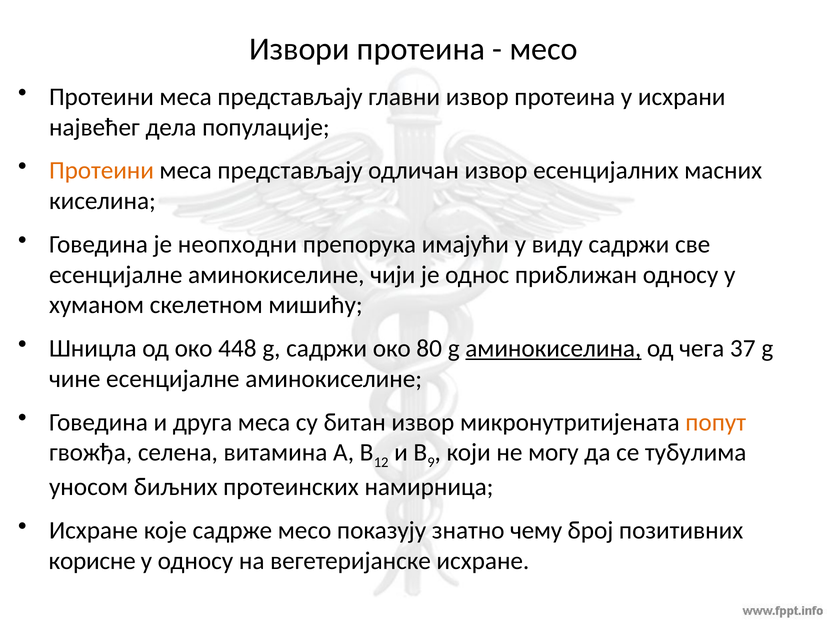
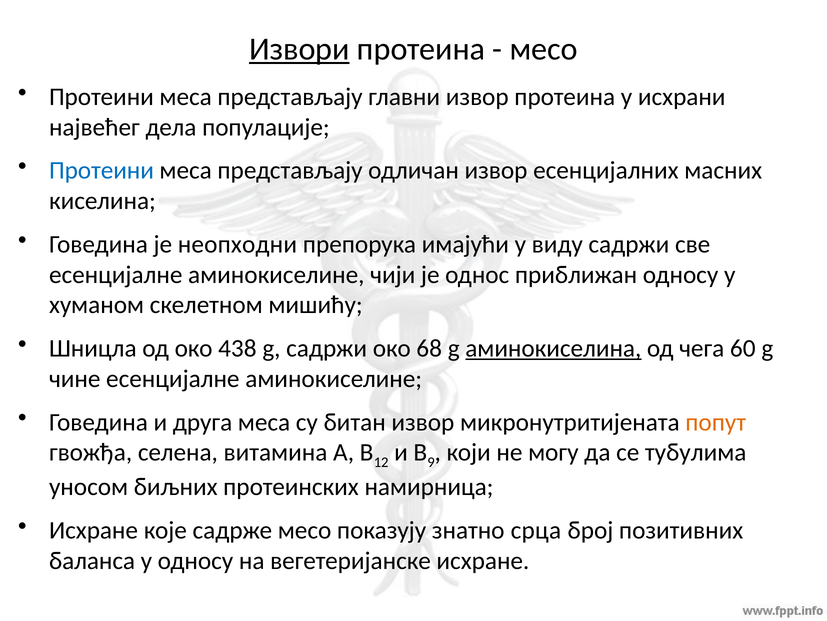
Извори underline: none -> present
Протеини at (101, 170) colour: orange -> blue
448: 448 -> 438
80: 80 -> 68
37: 37 -> 60
чему: чему -> срца
корисне: корисне -> баланса
